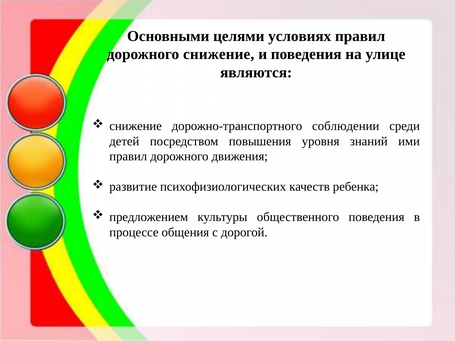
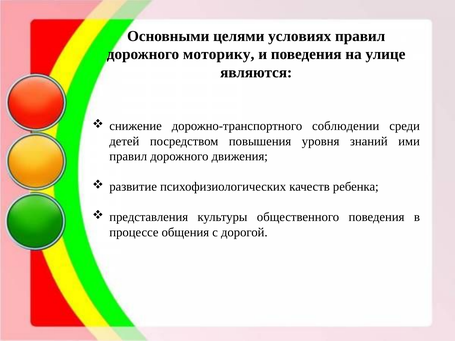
дорожного снижение: снижение -> моторику
предложением: предложением -> представления
